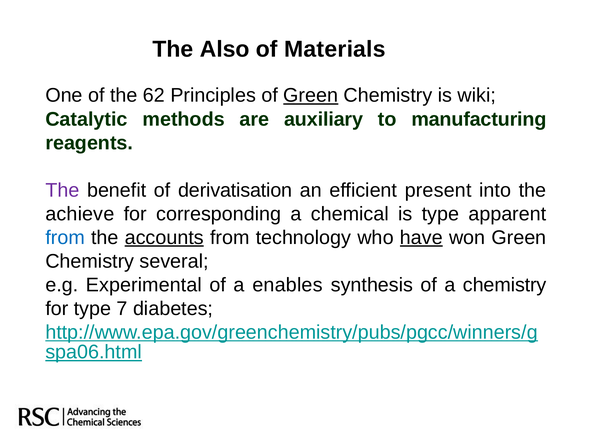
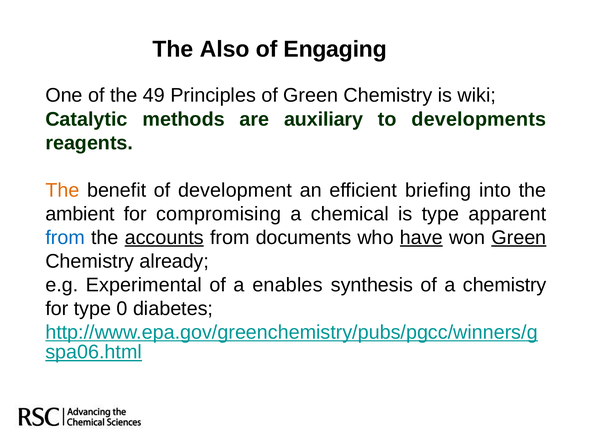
Materials: Materials -> Engaging
62: 62 -> 49
Green at (311, 95) underline: present -> none
manufacturing: manufacturing -> developments
The at (62, 190) colour: purple -> orange
derivatisation: derivatisation -> development
present: present -> briefing
achieve: achieve -> ambient
corresponding: corresponding -> compromising
technology: technology -> documents
Green at (519, 238) underline: none -> present
several: several -> already
7: 7 -> 0
